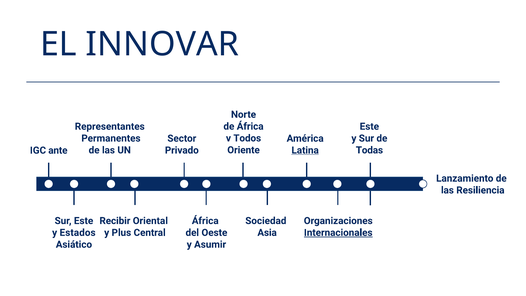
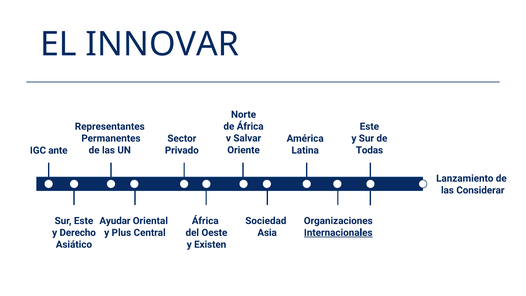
Todos: Todos -> Salvar
Latina underline: present -> none
Resiliencia: Resiliencia -> Considerar
Recibir: Recibir -> Ayudar
Estados: Estados -> Derecho
Asumir: Asumir -> Existen
